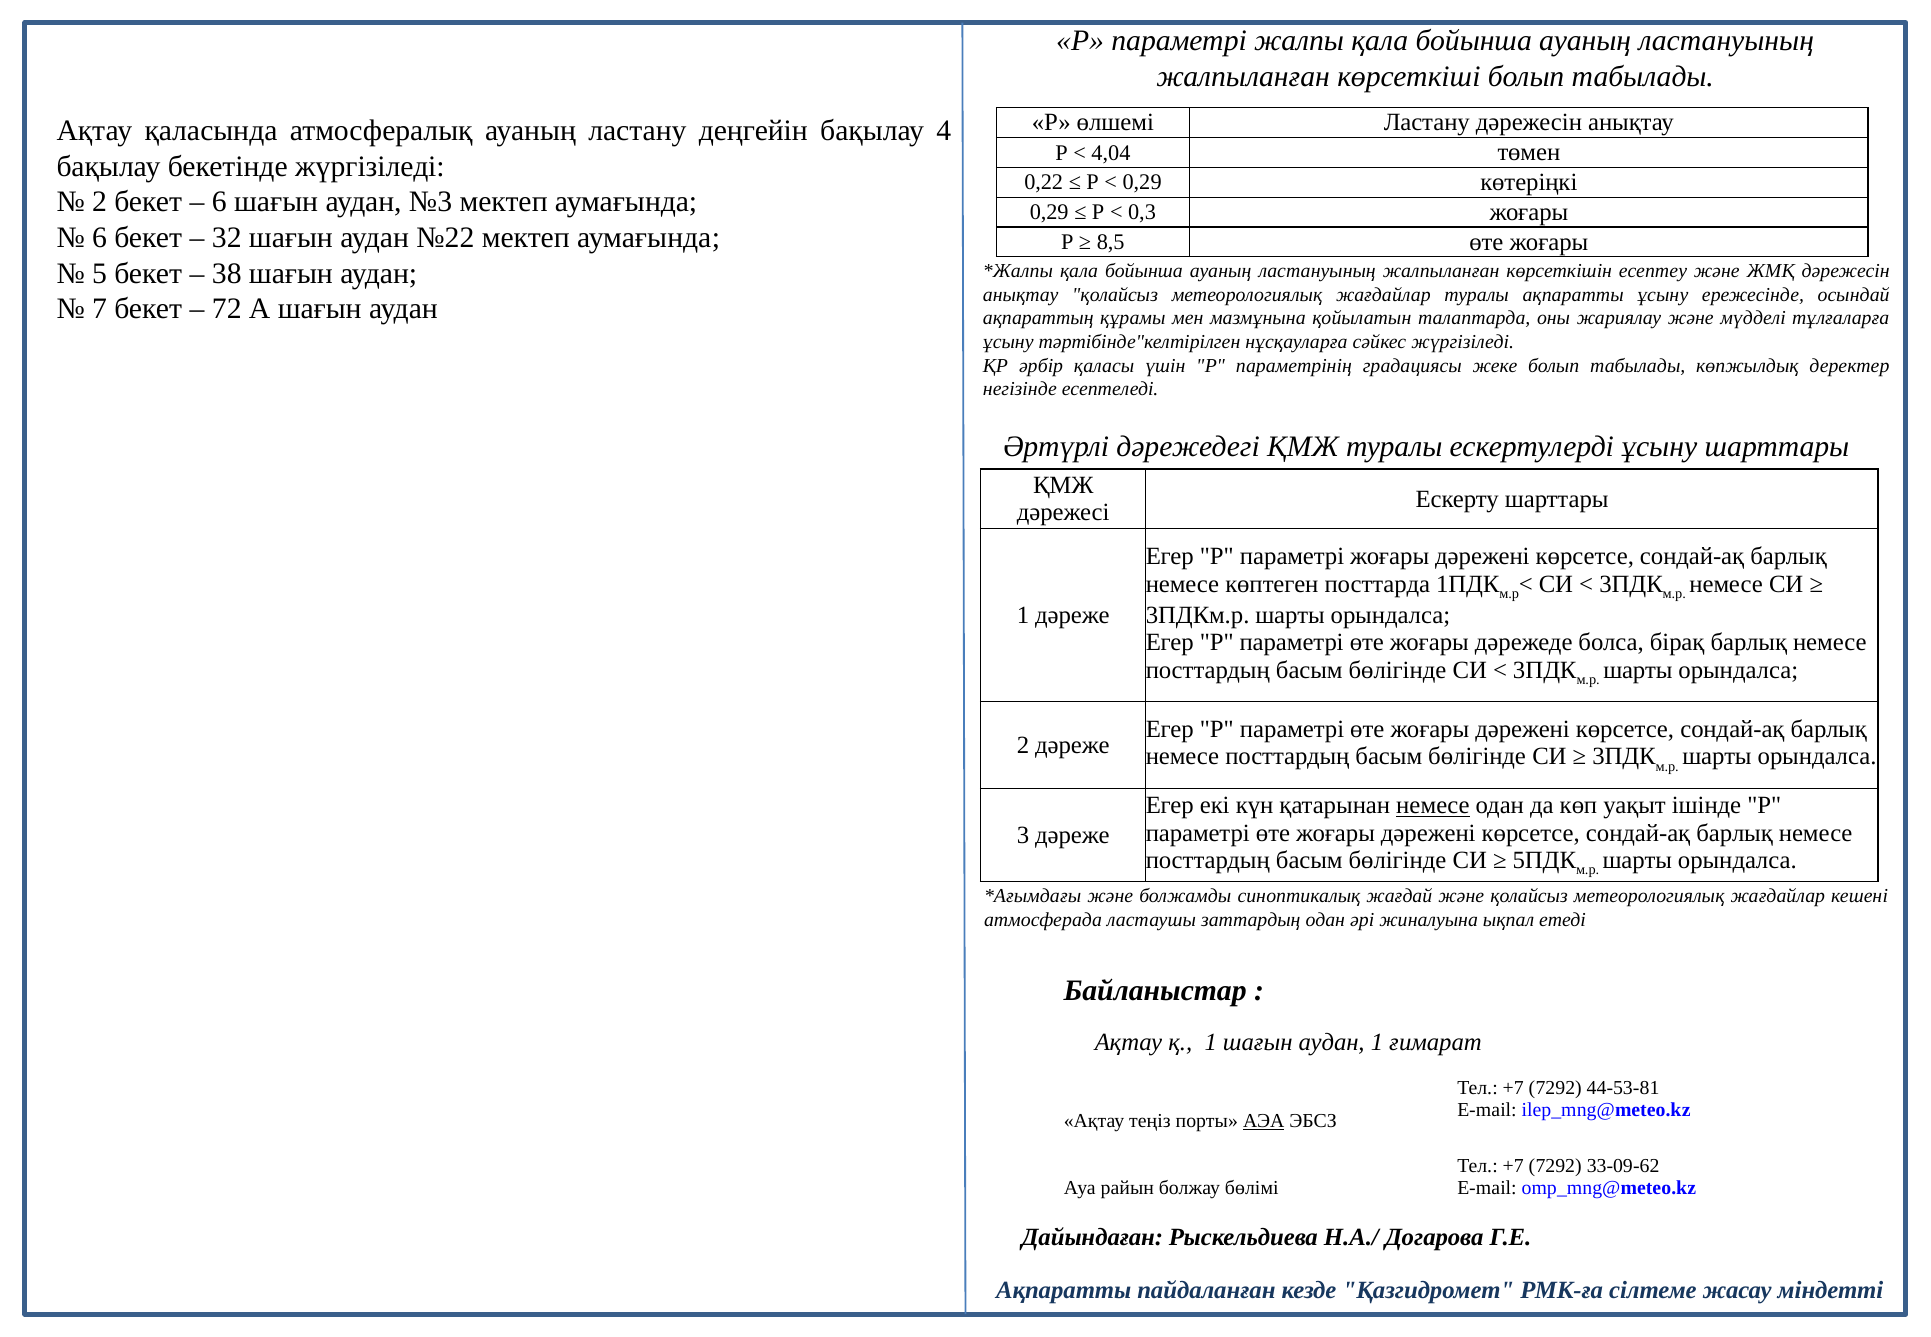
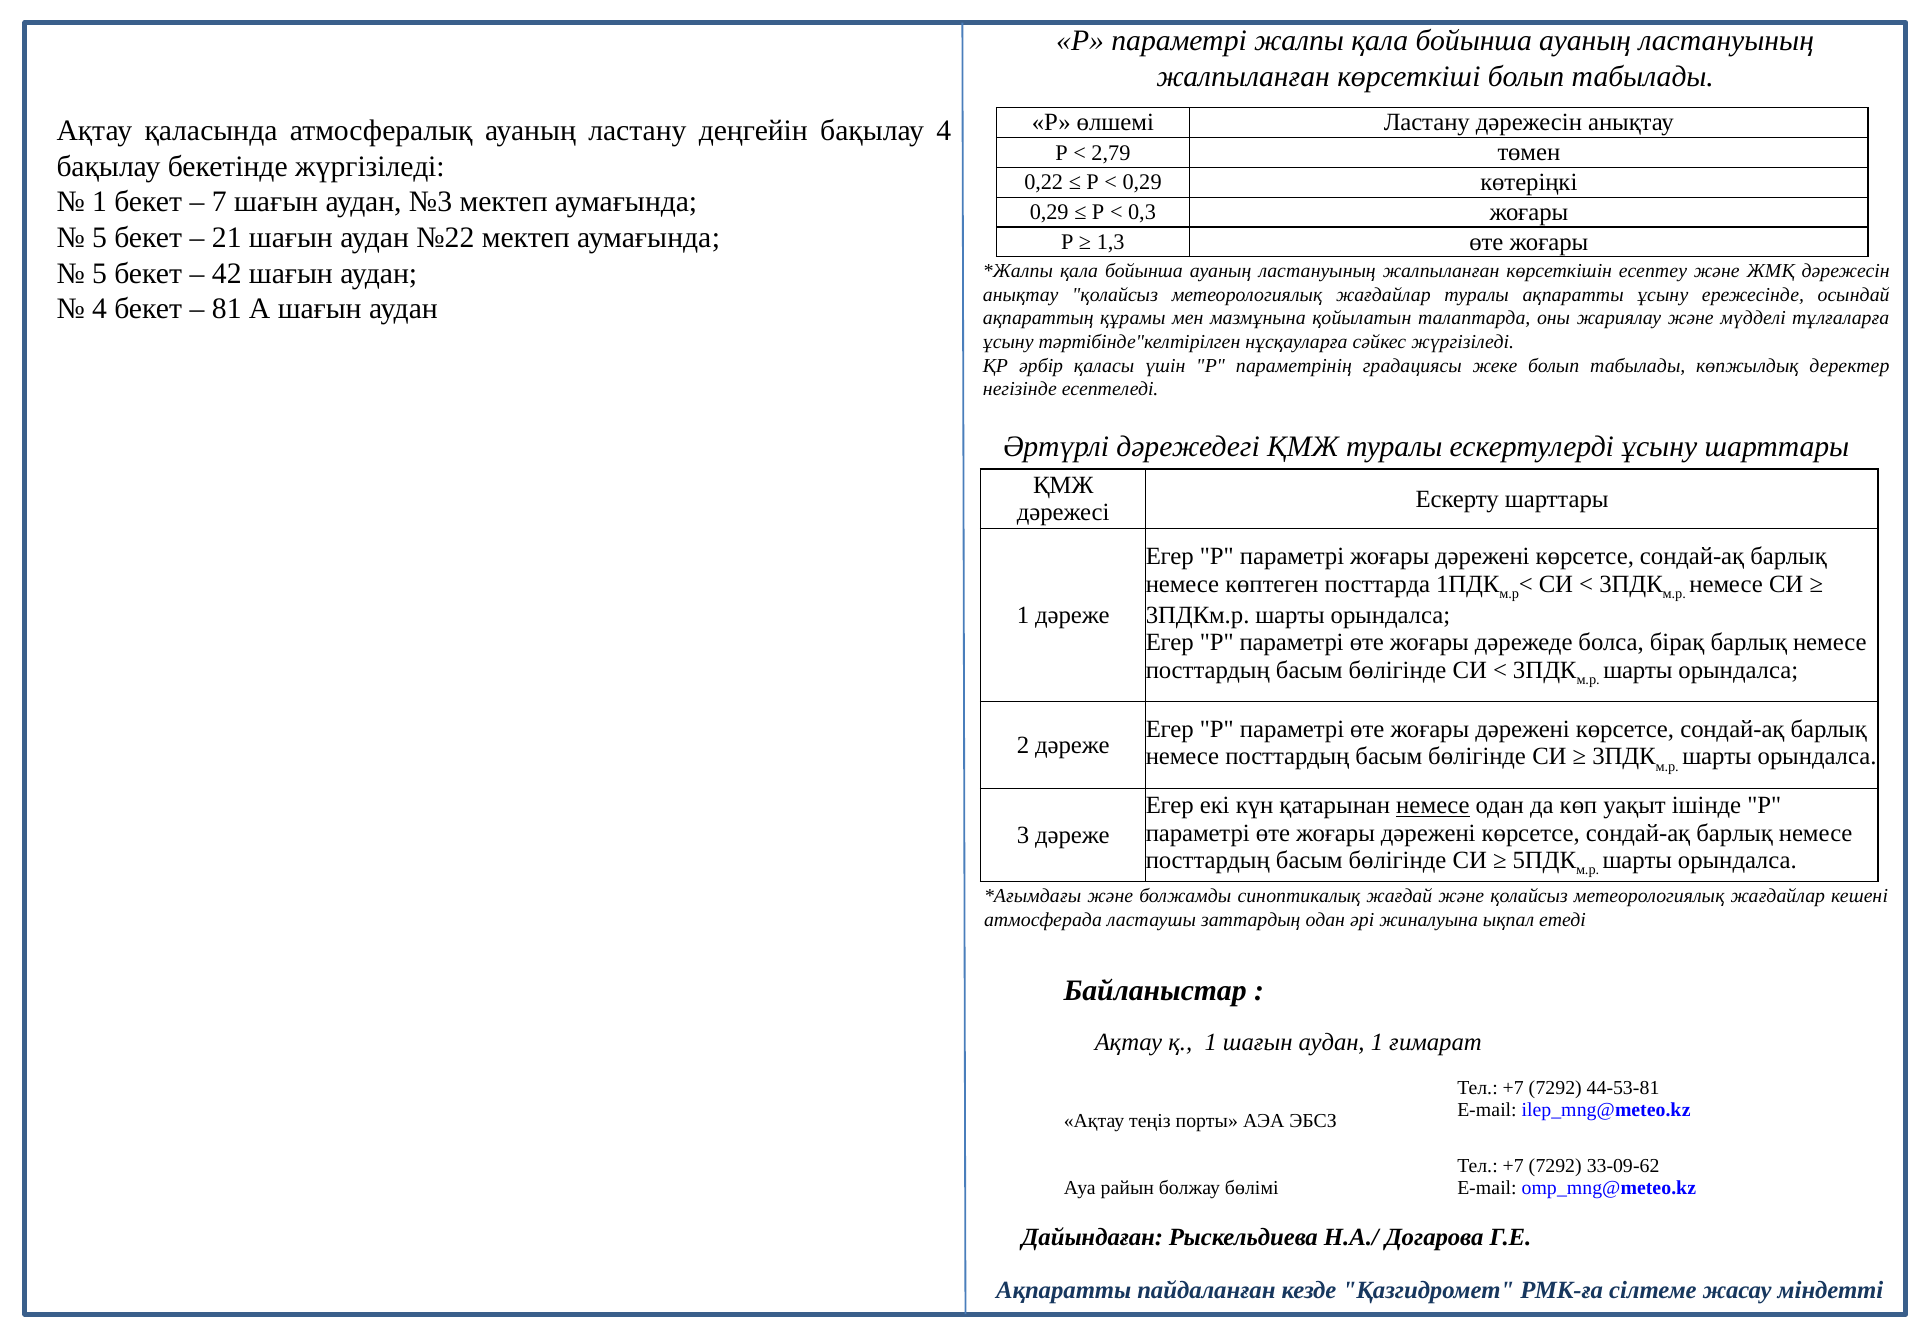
4,04: 4,04 -> 2,79
2 at (100, 202): 2 -> 1
6 at (219, 202): 6 -> 7
6 at (100, 238): 6 -> 5
32: 32 -> 21
8,5: 8,5 -> 1,3
38: 38 -> 42
7 at (100, 309): 7 -> 4
72: 72 -> 81
АЭА underline: present -> none
